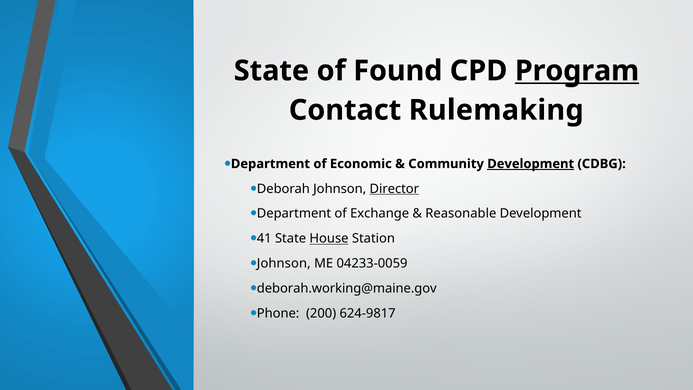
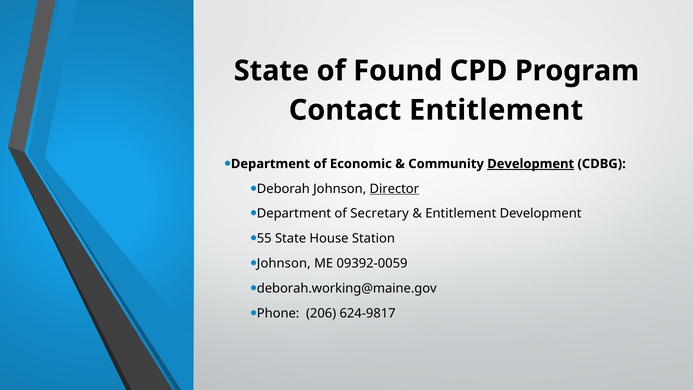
Program underline: present -> none
Contact Rulemaking: Rulemaking -> Entitlement
Exchange: Exchange -> Secretary
Reasonable at (461, 214): Reasonable -> Entitlement
41: 41 -> 55
House underline: present -> none
04233-0059: 04233-0059 -> 09392-0059
200: 200 -> 206
